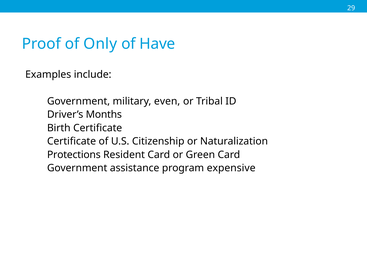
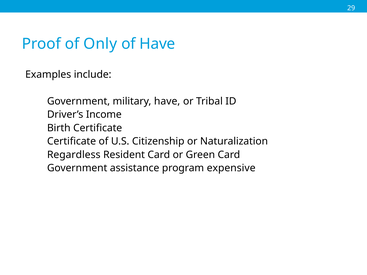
military even: even -> have
Months: Months -> Income
Protections: Protections -> Regardless
